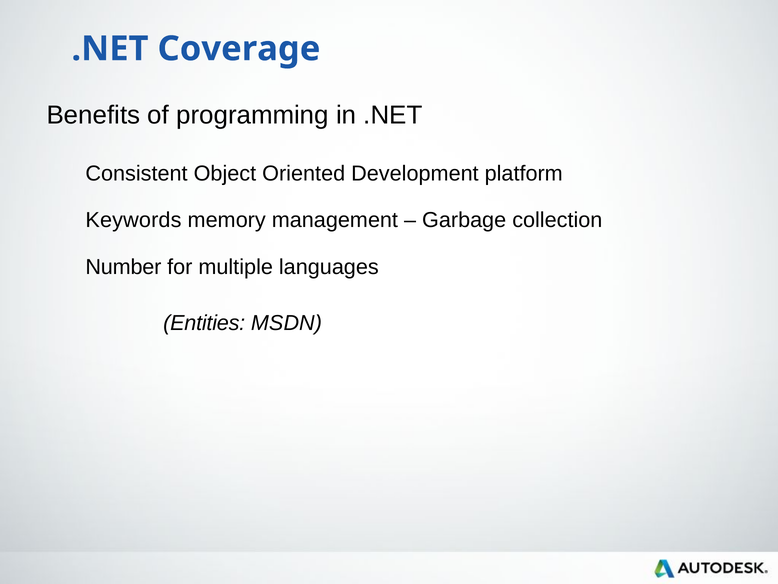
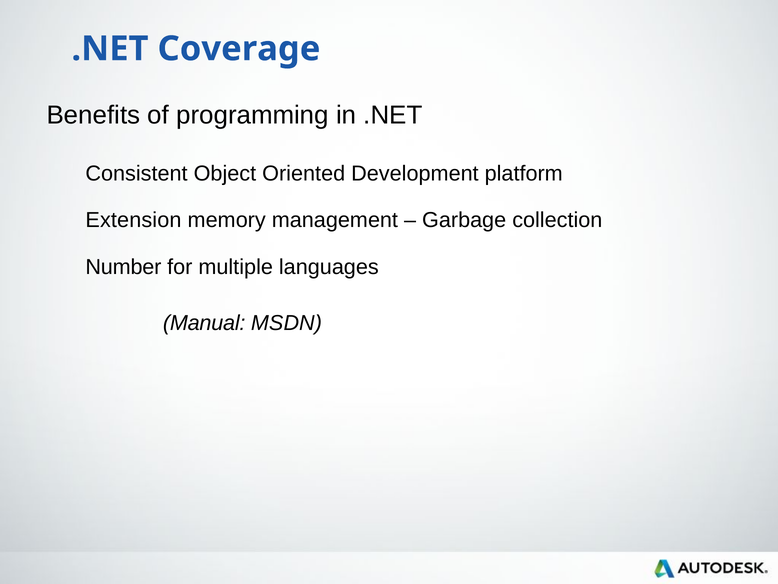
Keywords: Keywords -> Extension
Entities: Entities -> Manual
